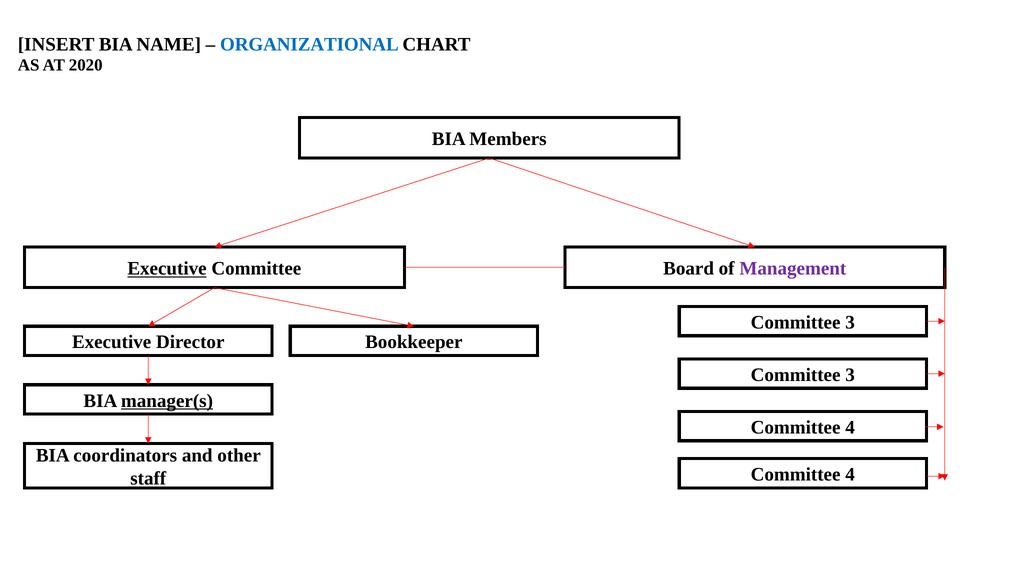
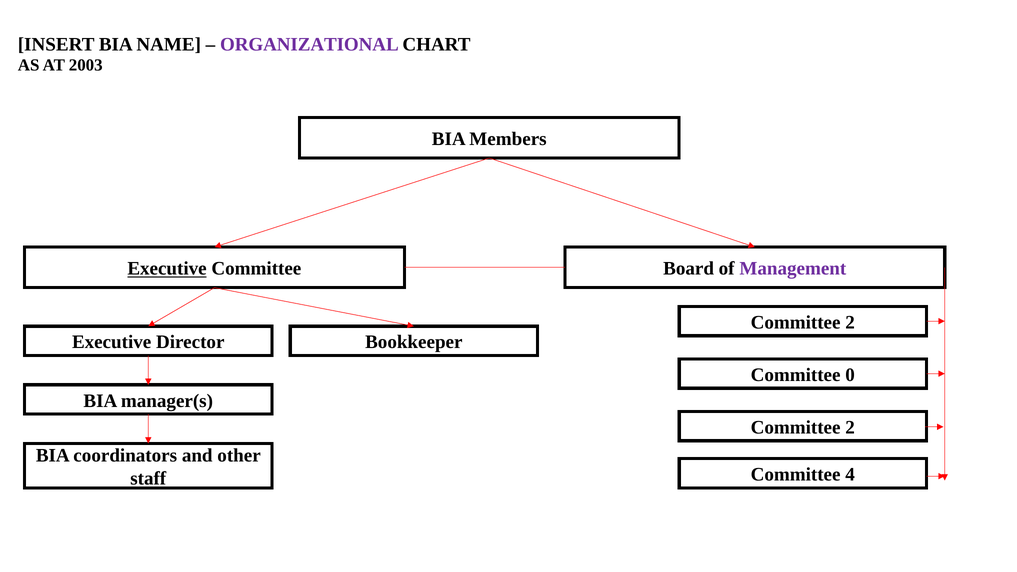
ORGANIZATIONAL colour: blue -> purple
2020: 2020 -> 2003
3 at (850, 323): 3 -> 2
3 at (850, 375): 3 -> 0
manager(s underline: present -> none
4 at (850, 427): 4 -> 2
